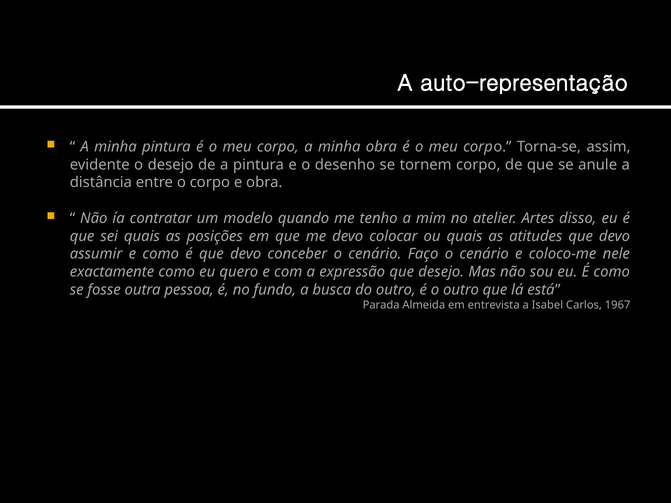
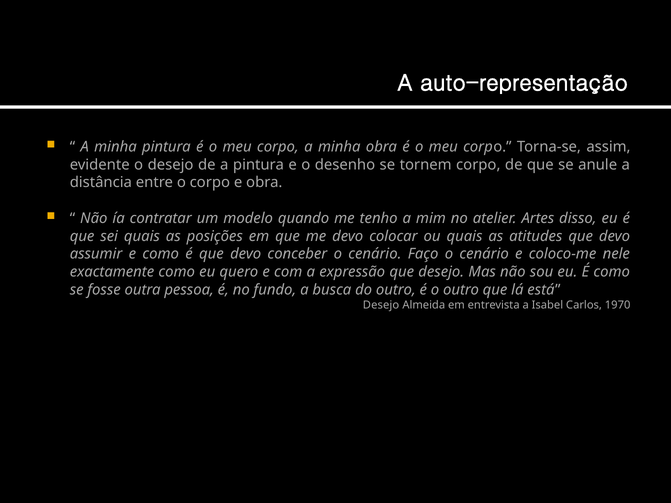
Parada at (381, 305): Parada -> Desejo
1967: 1967 -> 1970
